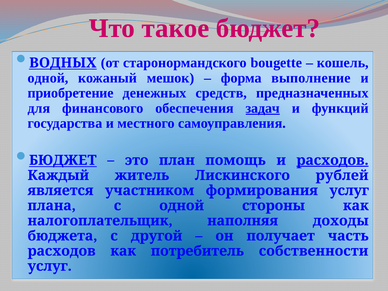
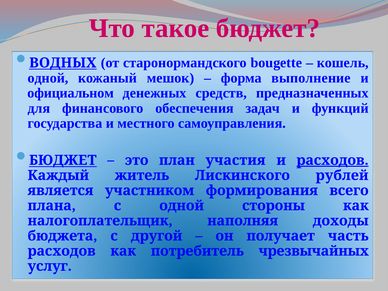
приобретение: приобретение -> официальном
задач underline: present -> none
помощь: помощь -> участия
формирования услуг: услуг -> всего
собственности: собственности -> чрезвычайных
